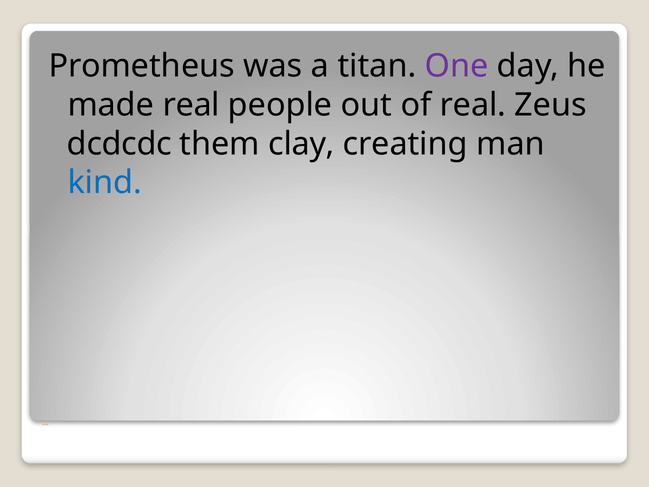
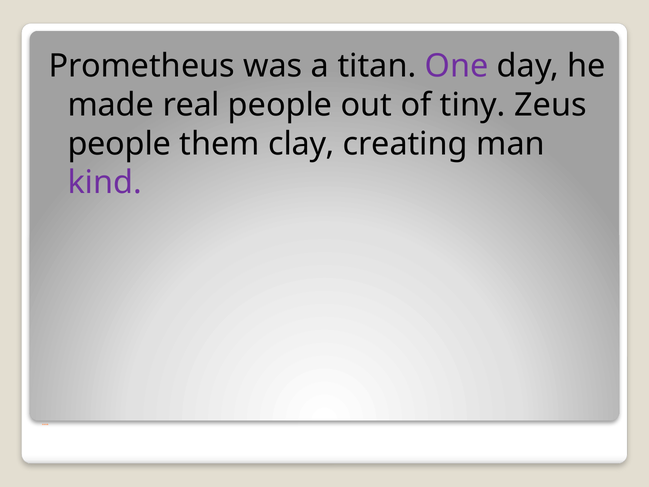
of real: real -> tiny
dcdcdc at (119, 144): dcdcdc -> people
kind colour: blue -> purple
